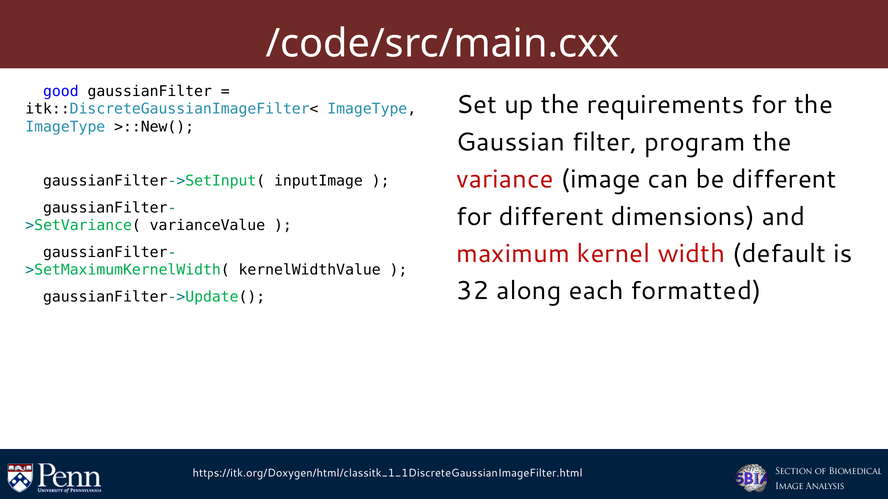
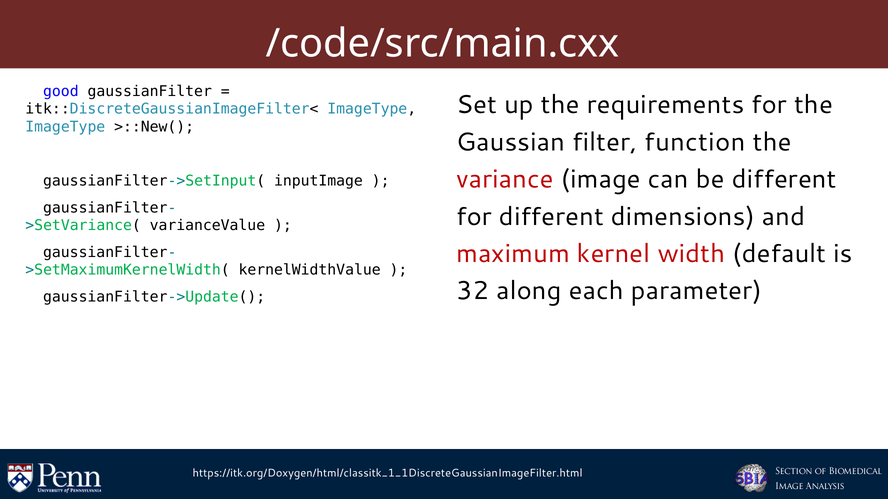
program: program -> function
formatted: formatted -> parameter
